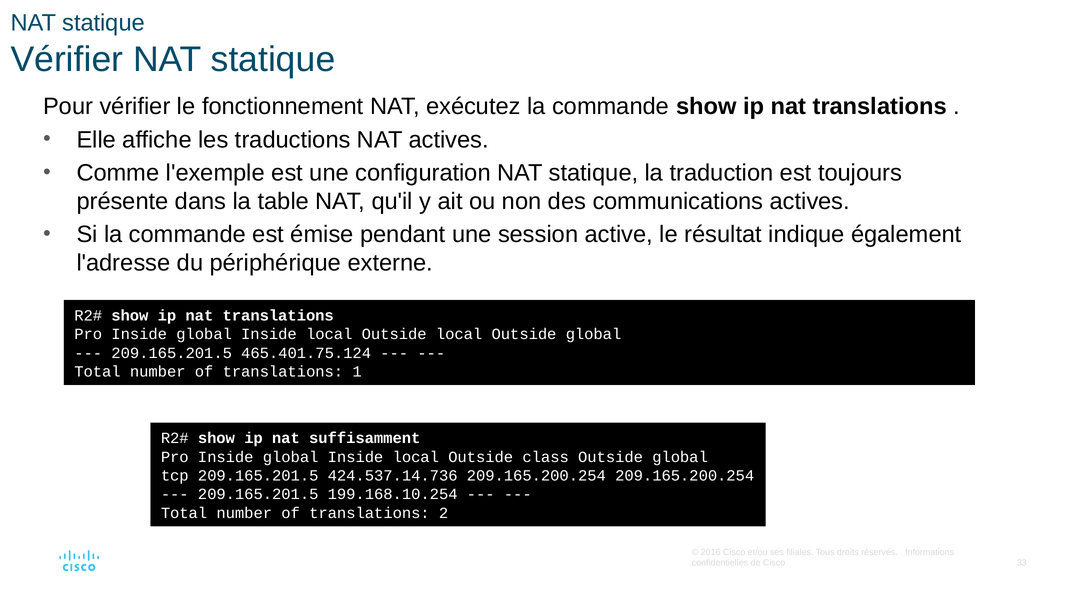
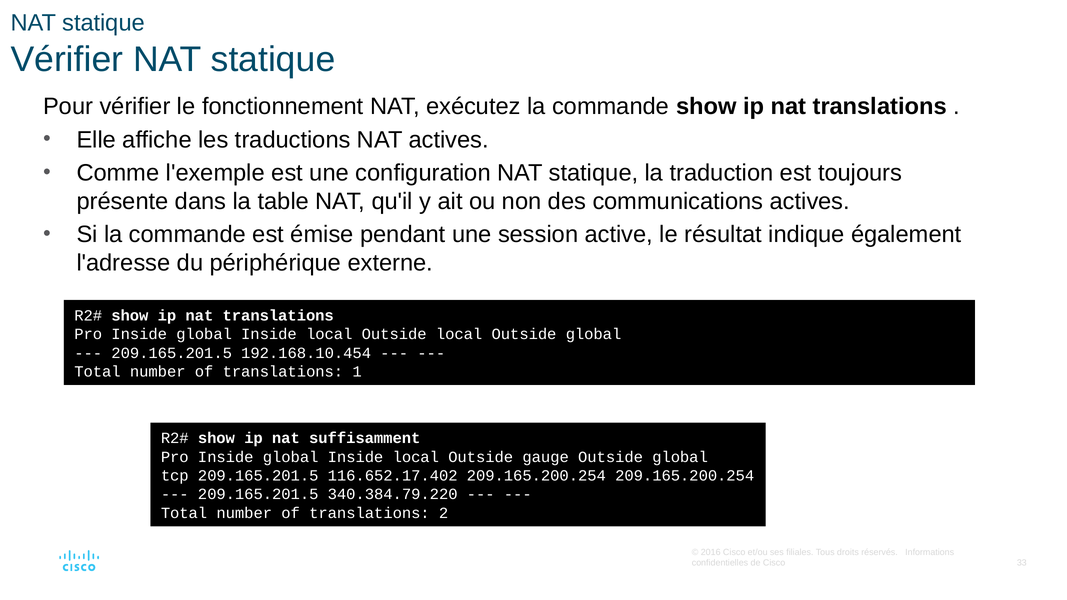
465.401.75.124: 465.401.75.124 -> 192.168.10.454
class: class -> gauge
424.537.14.736: 424.537.14.736 -> 116.652.17.402
199.168.10.254: 199.168.10.254 -> 340.384.79.220
